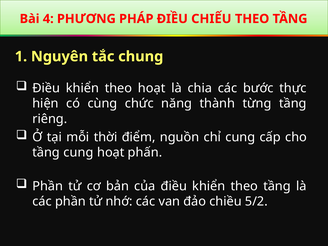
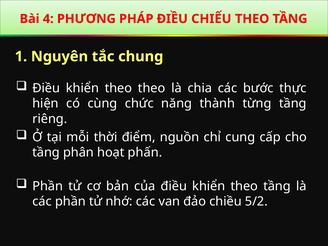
theo hoạt: hoạt -> theo
tầng cung: cung -> phân
